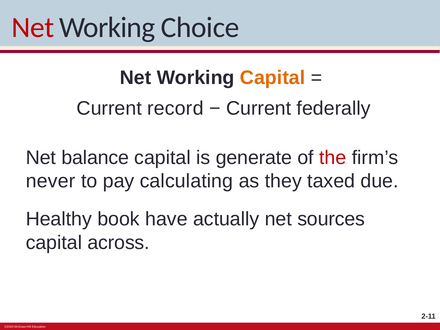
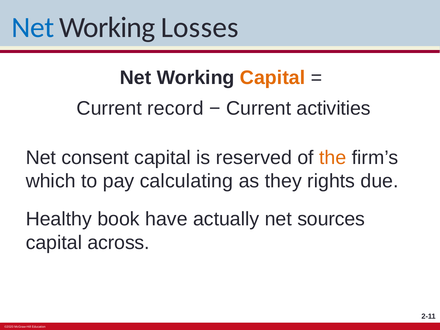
Net at (33, 28) colour: red -> blue
Choice: Choice -> Losses
federally: federally -> activities
balance: balance -> consent
generate: generate -> reserved
the colour: red -> orange
never: never -> which
taxed: taxed -> rights
